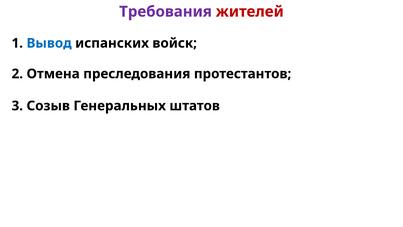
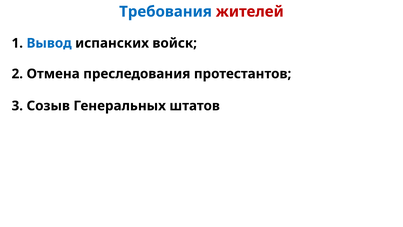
Требования colour: purple -> blue
